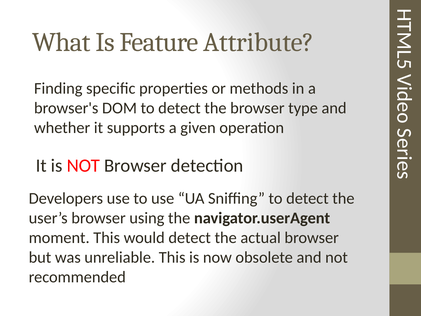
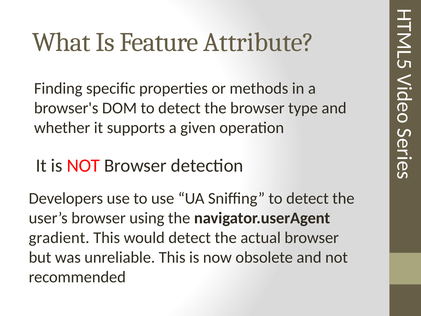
moment: moment -> gradient
